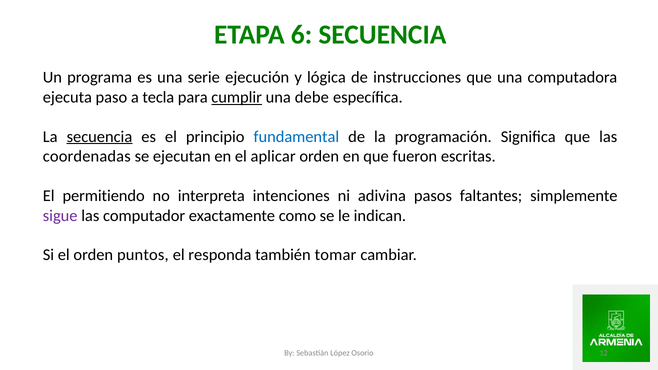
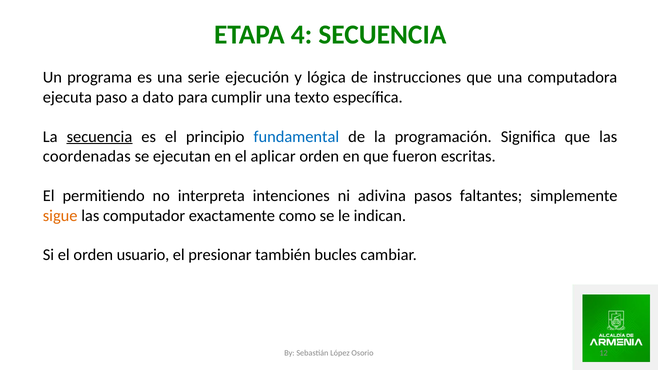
6: 6 -> 4
tecla: tecla -> dato
cumplir underline: present -> none
debe: debe -> texto
sigue colour: purple -> orange
puntos: puntos -> usuario
responda: responda -> presionar
tomar: tomar -> bucles
